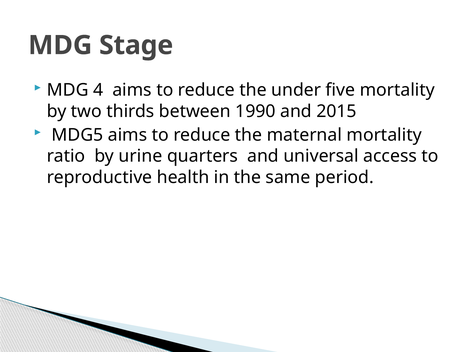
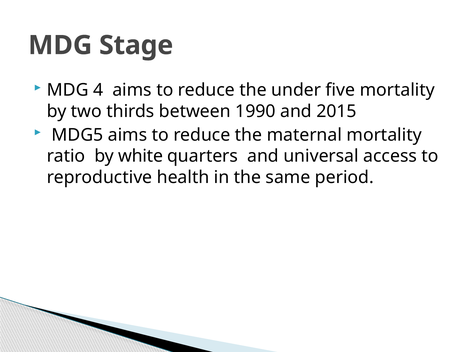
urine: urine -> white
